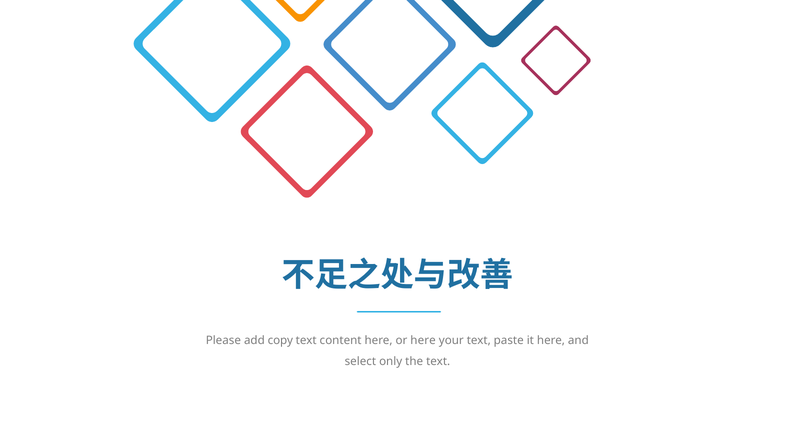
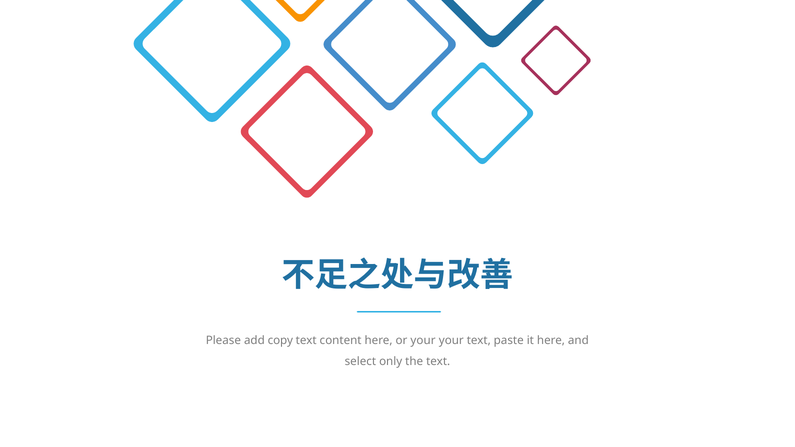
or here: here -> your
